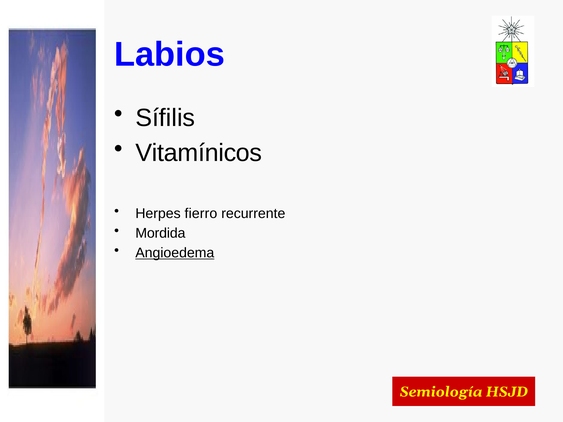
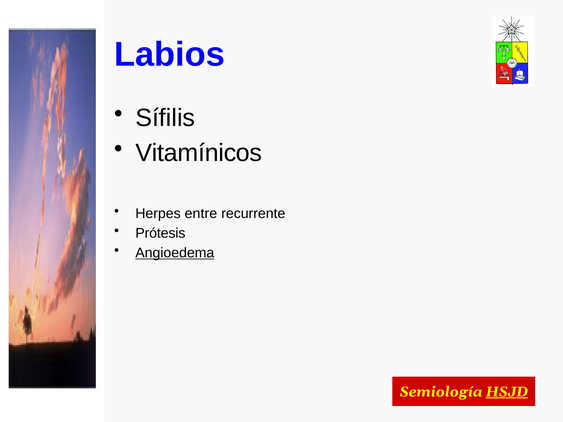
fierro: fierro -> entre
Mordida: Mordida -> Prótesis
HSJD underline: none -> present
